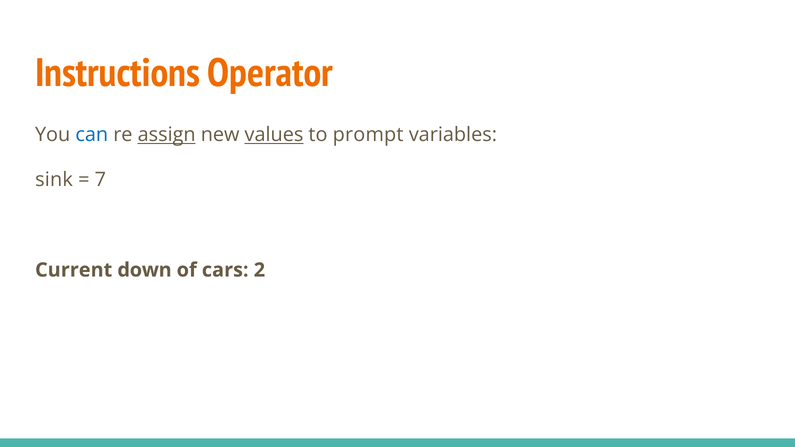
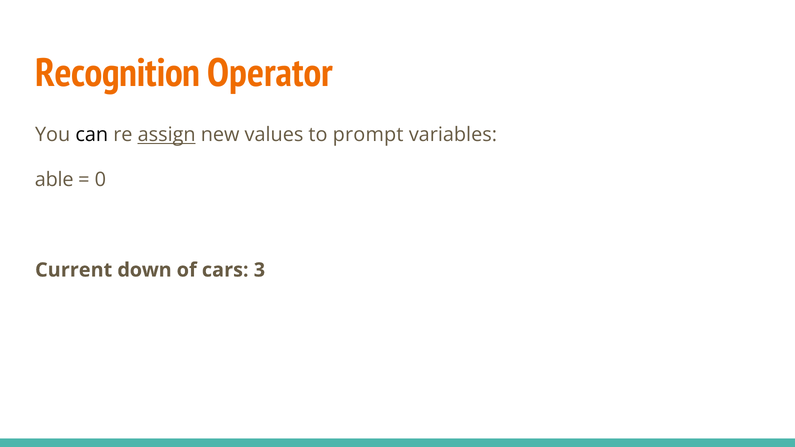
Instructions: Instructions -> Recognition
can colour: blue -> black
values underline: present -> none
sink: sink -> able
7: 7 -> 0
2: 2 -> 3
